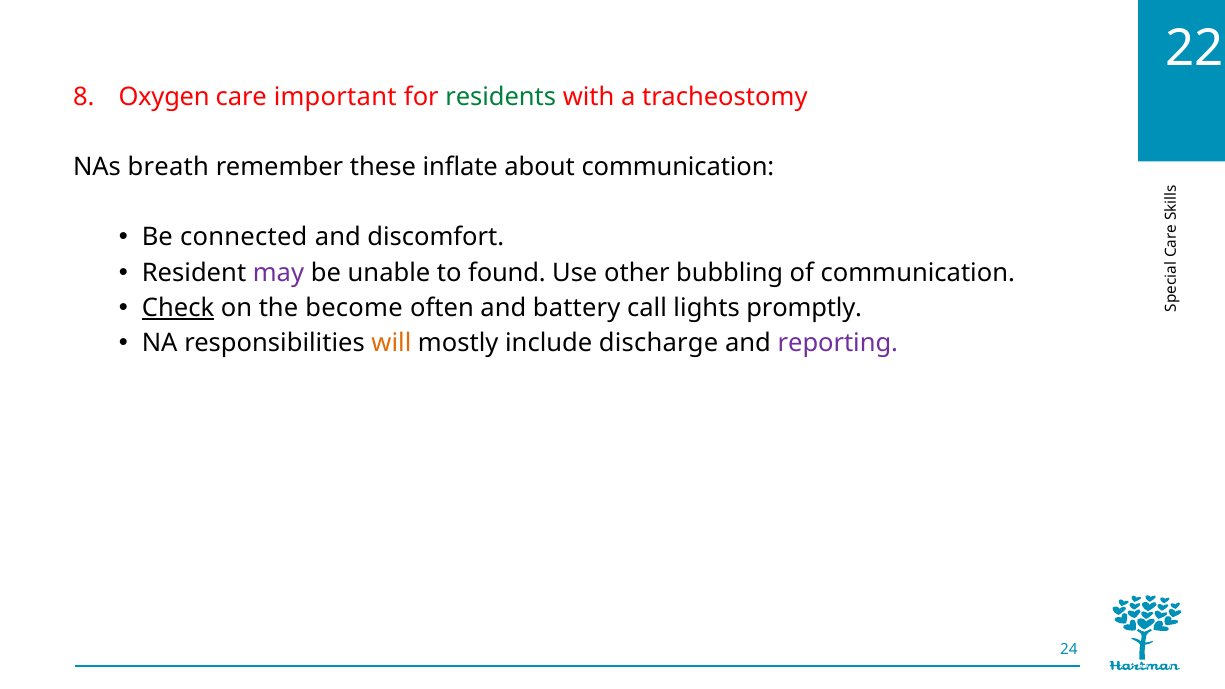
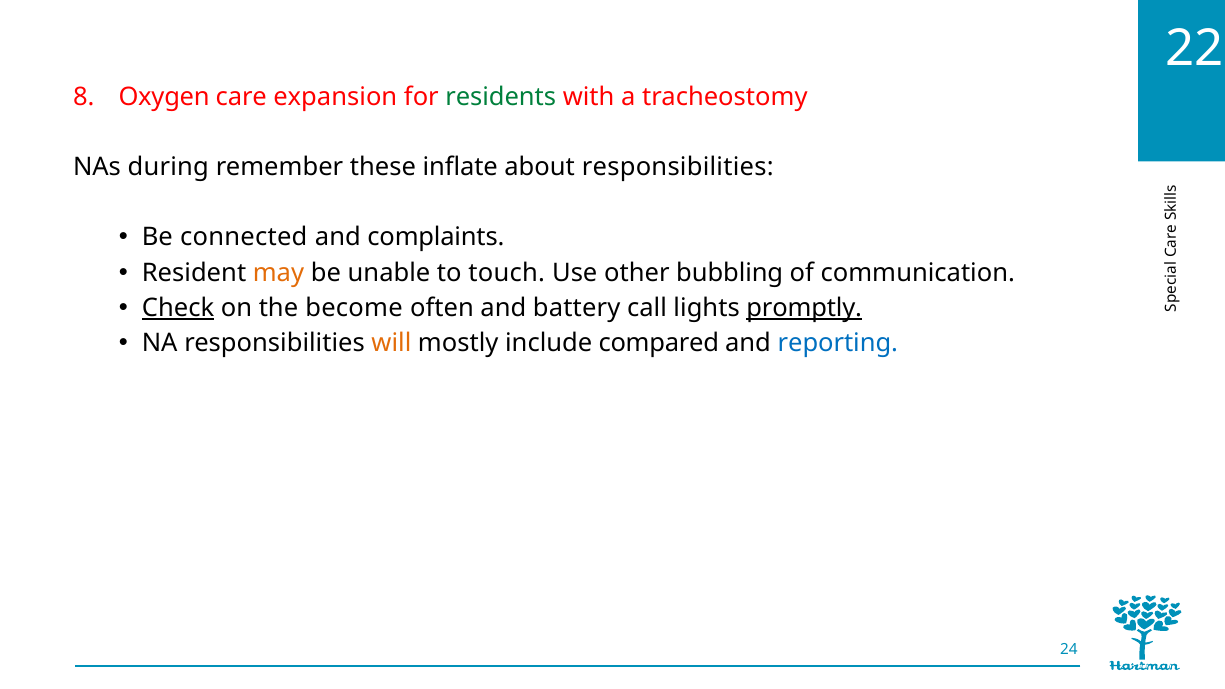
important: important -> expansion
breath: breath -> during
about communication: communication -> responsibilities
discomfort: discomfort -> complaints
may colour: purple -> orange
found: found -> touch
promptly underline: none -> present
discharge: discharge -> compared
reporting colour: purple -> blue
